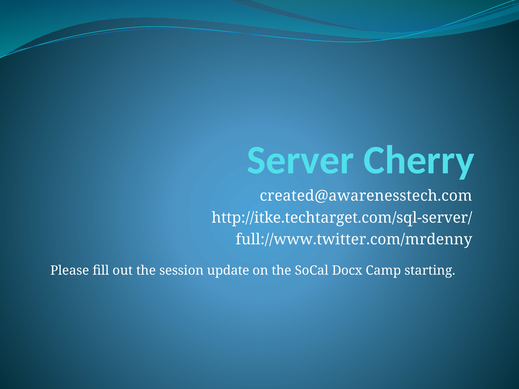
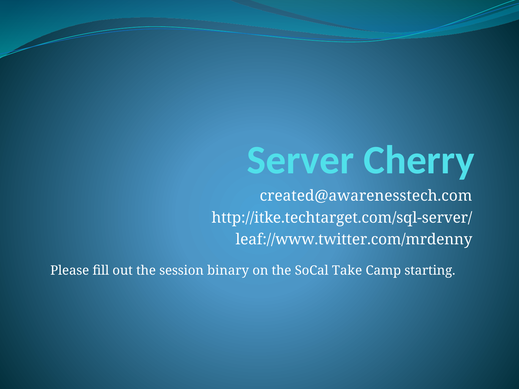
full://www.twitter.com/mrdenny: full://www.twitter.com/mrdenny -> leaf://www.twitter.com/mrdenny
update: update -> binary
Docx: Docx -> Take
